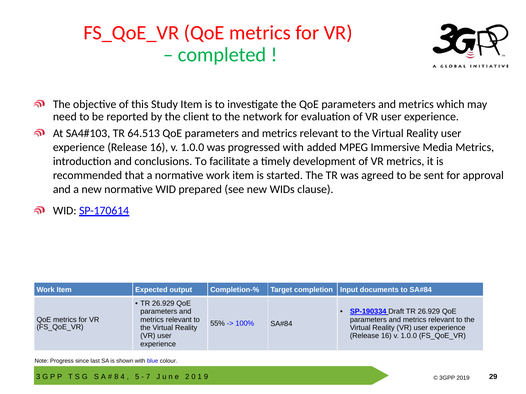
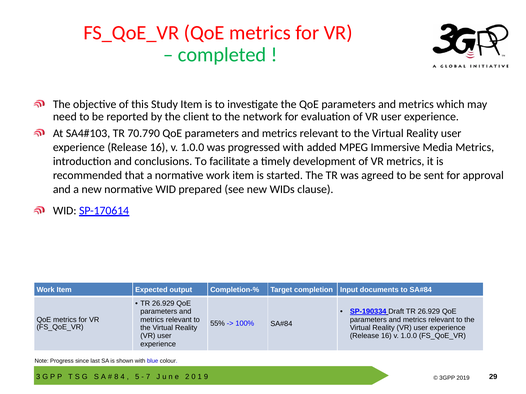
64.513: 64.513 -> 70.790
